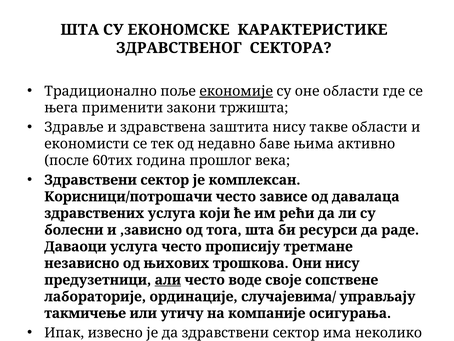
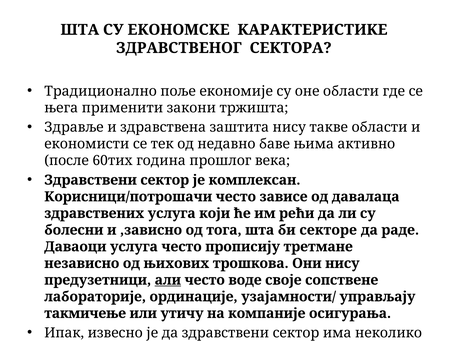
економије underline: present -> none
ресурси: ресурси -> секторе
случајевима/: случајевима/ -> узајамности/
